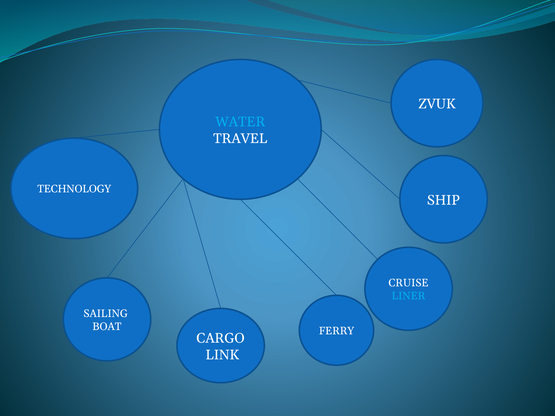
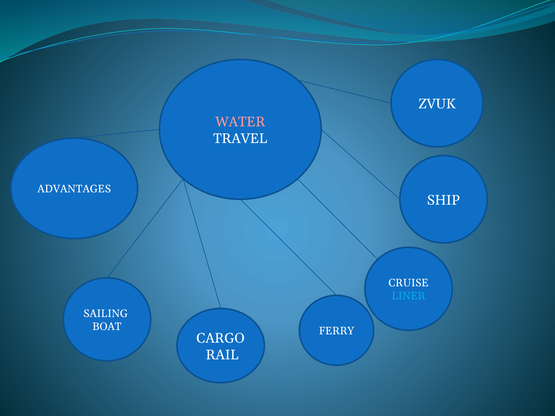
WATER colour: light blue -> pink
TECHNOLOGY: TECHNOLOGY -> ADVANTAGES
LINK: LINK -> RAIL
